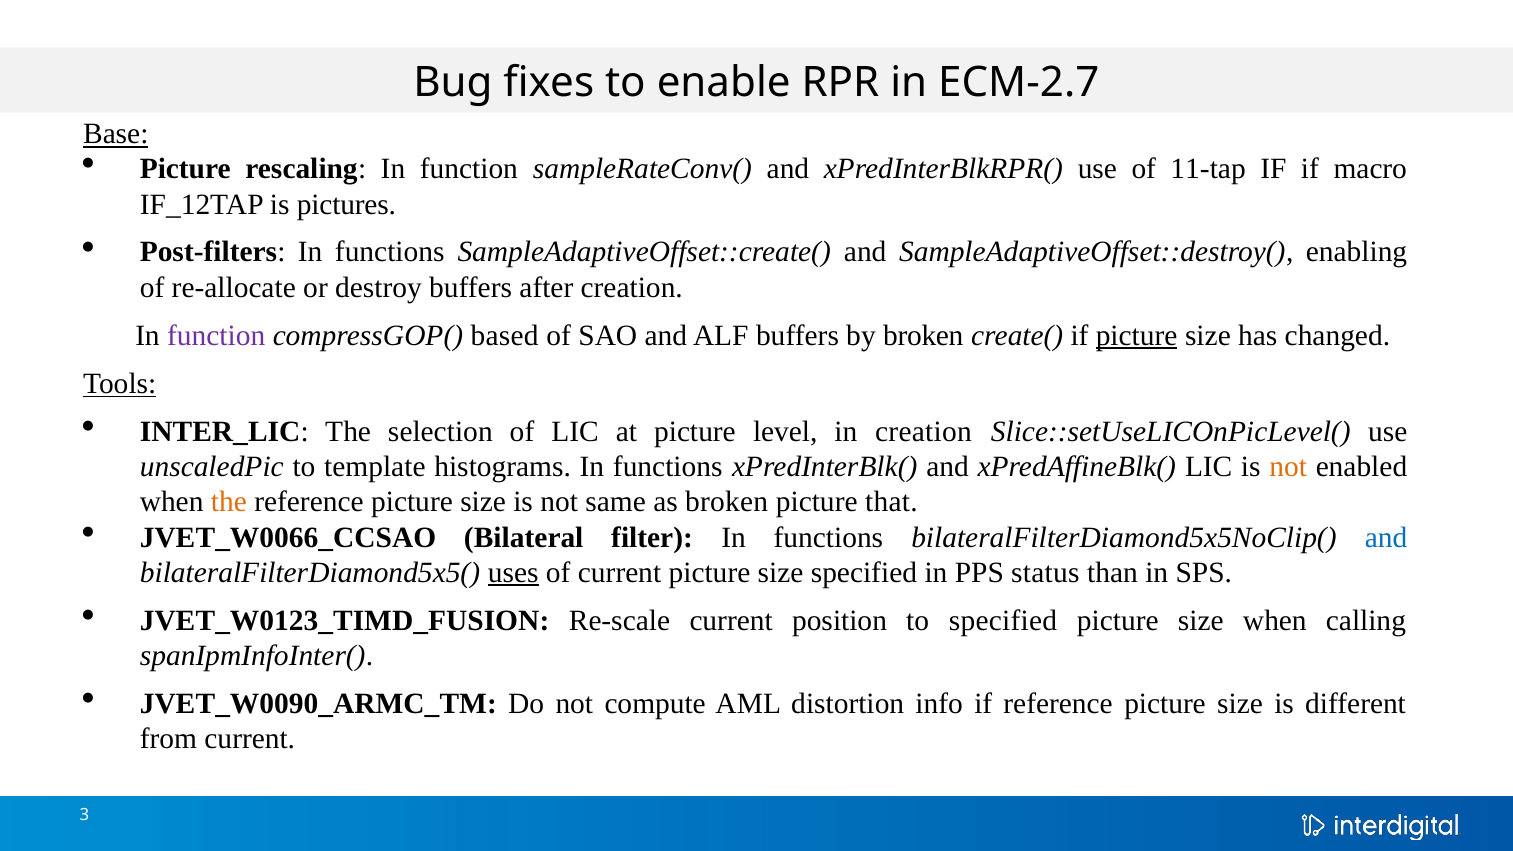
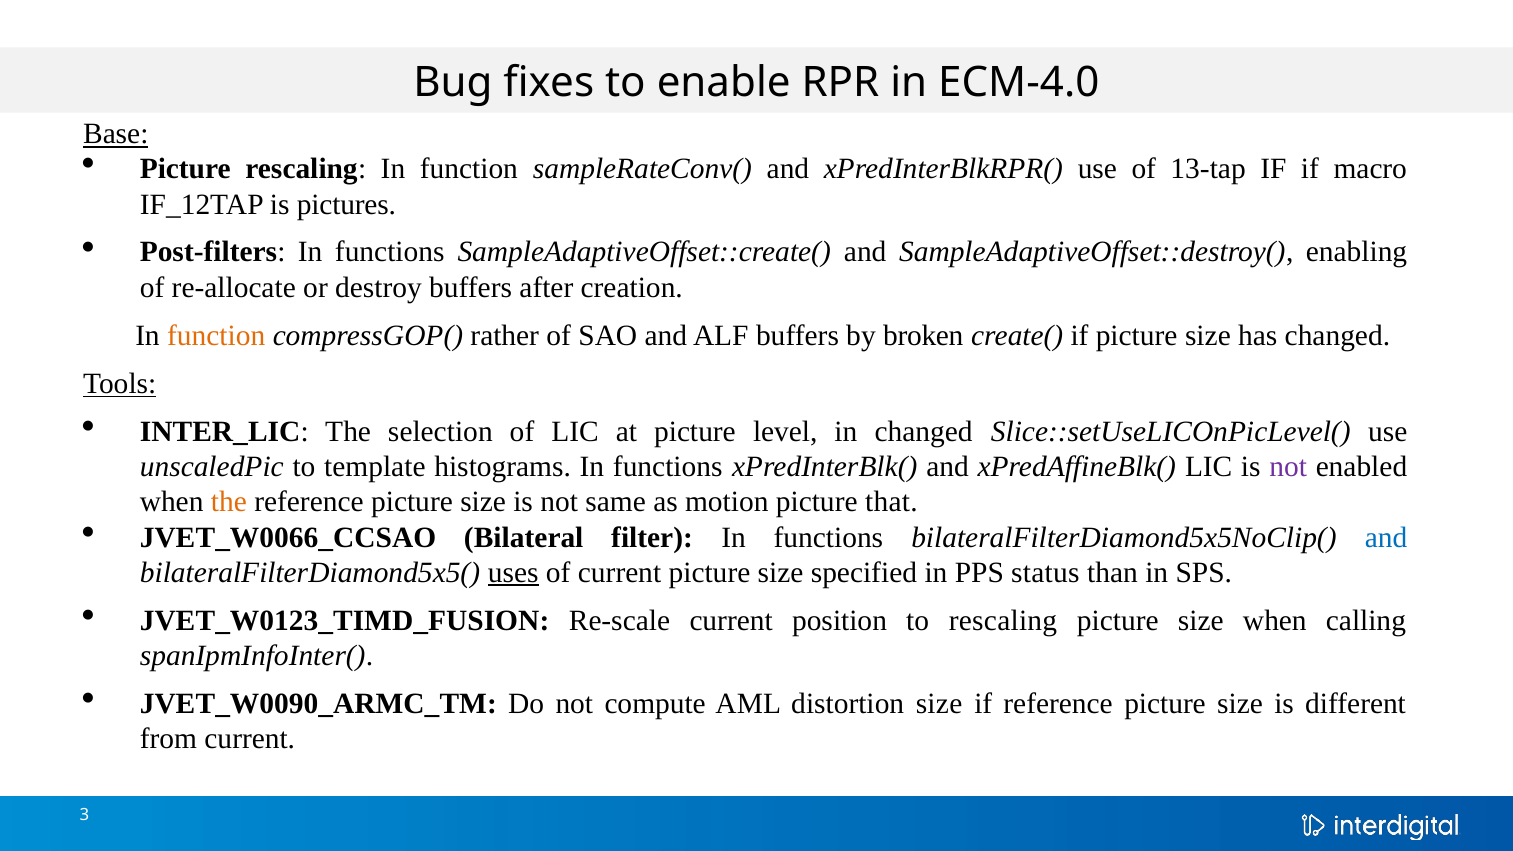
ECM-2.7: ECM-2.7 -> ECM-4.0
11-tap: 11-tap -> 13-tap
function at (216, 336) colour: purple -> orange
based: based -> rather
picture at (1137, 336) underline: present -> none
in creation: creation -> changed
not at (1288, 467) colour: orange -> purple
as broken: broken -> motion
to specified: specified -> rescaling
distortion info: info -> size
